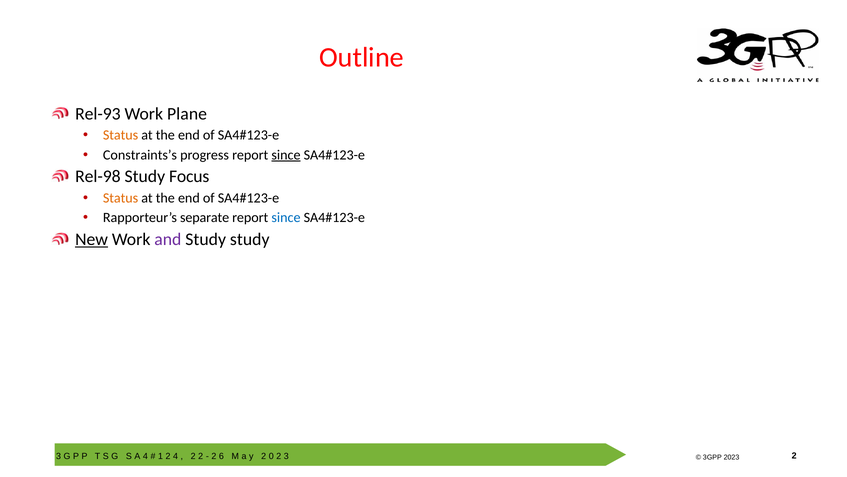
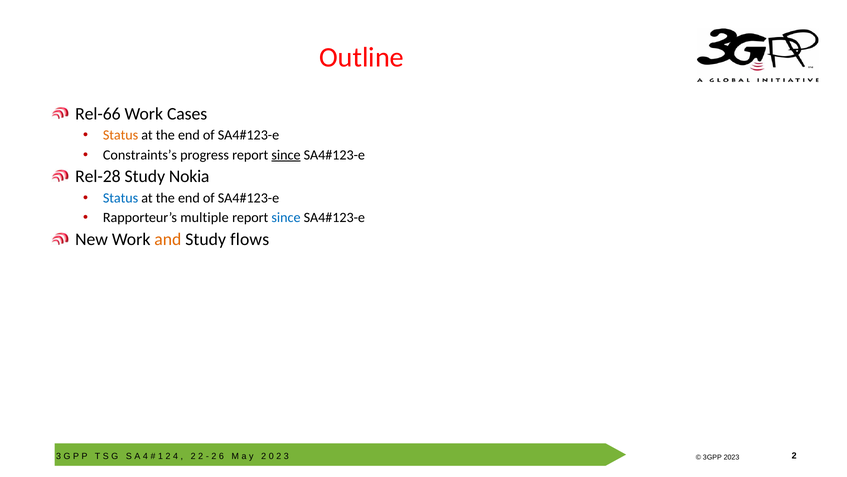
Rel-93: Rel-93 -> Rel-66
Plane: Plane -> Cases
Rel-98: Rel-98 -> Rel-28
Focus: Focus -> Nokia
Status at (121, 198) colour: orange -> blue
separate: separate -> multiple
New underline: present -> none
and colour: purple -> orange
Study study: study -> flows
